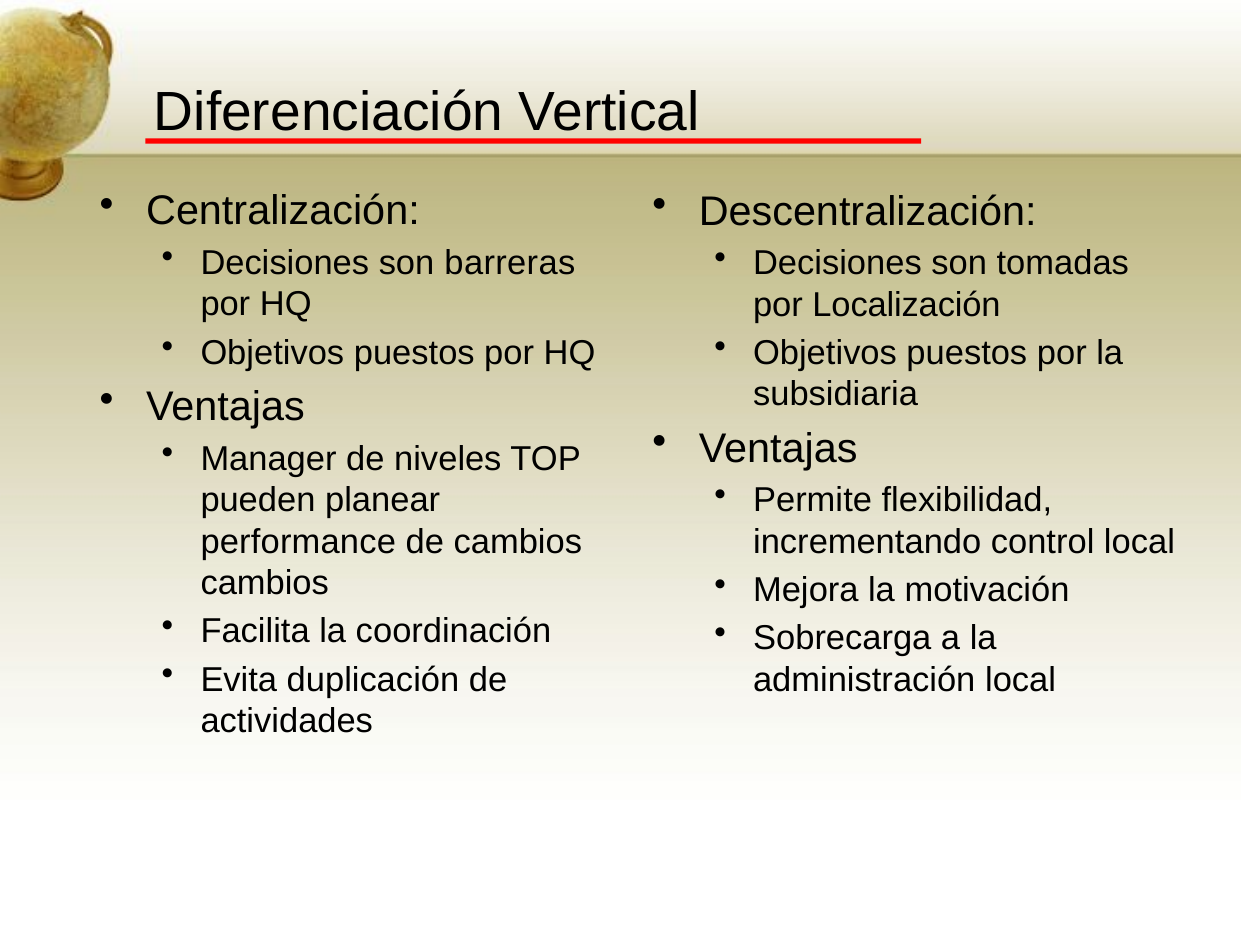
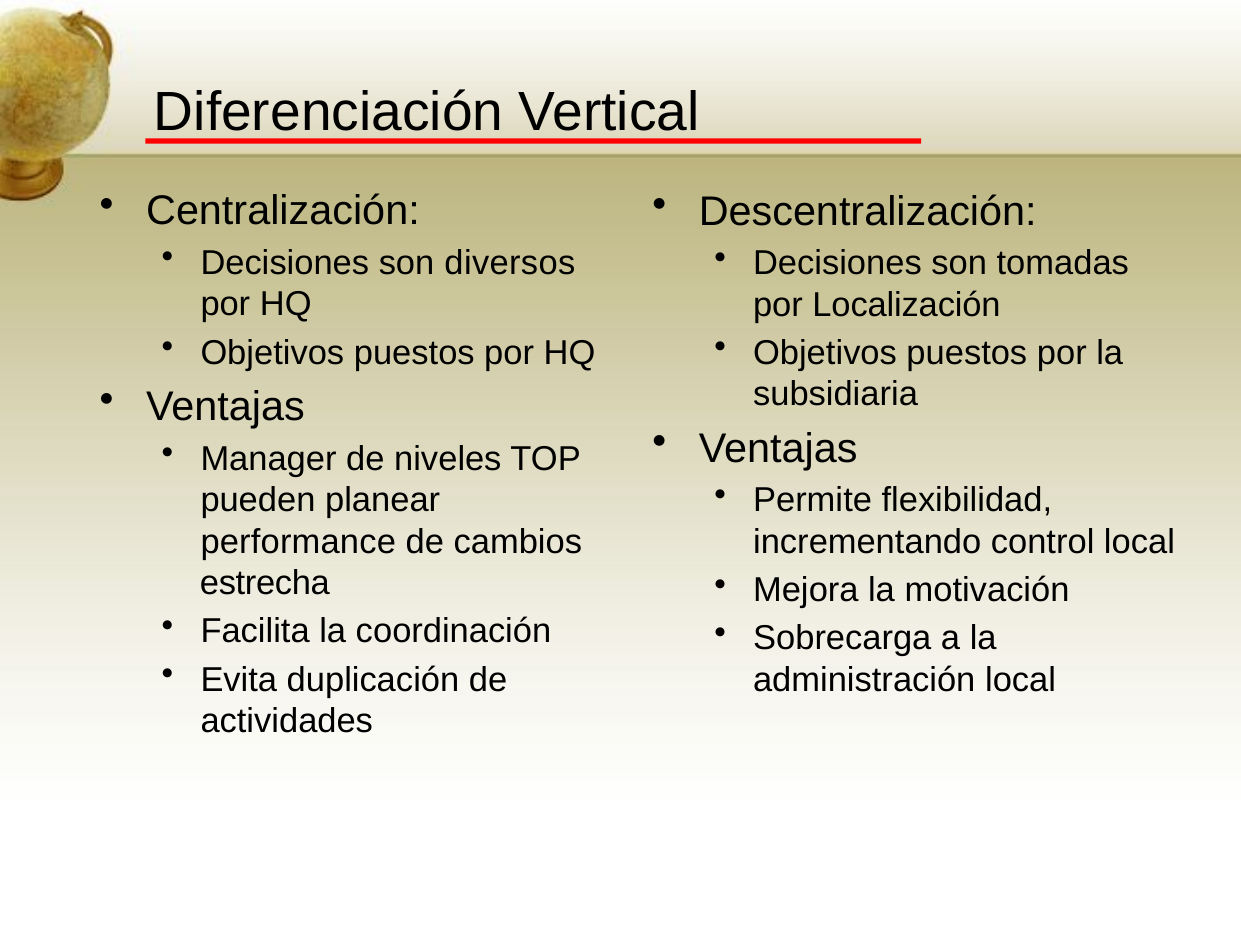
barreras: barreras -> diversos
cambios at (265, 583): cambios -> estrecha
